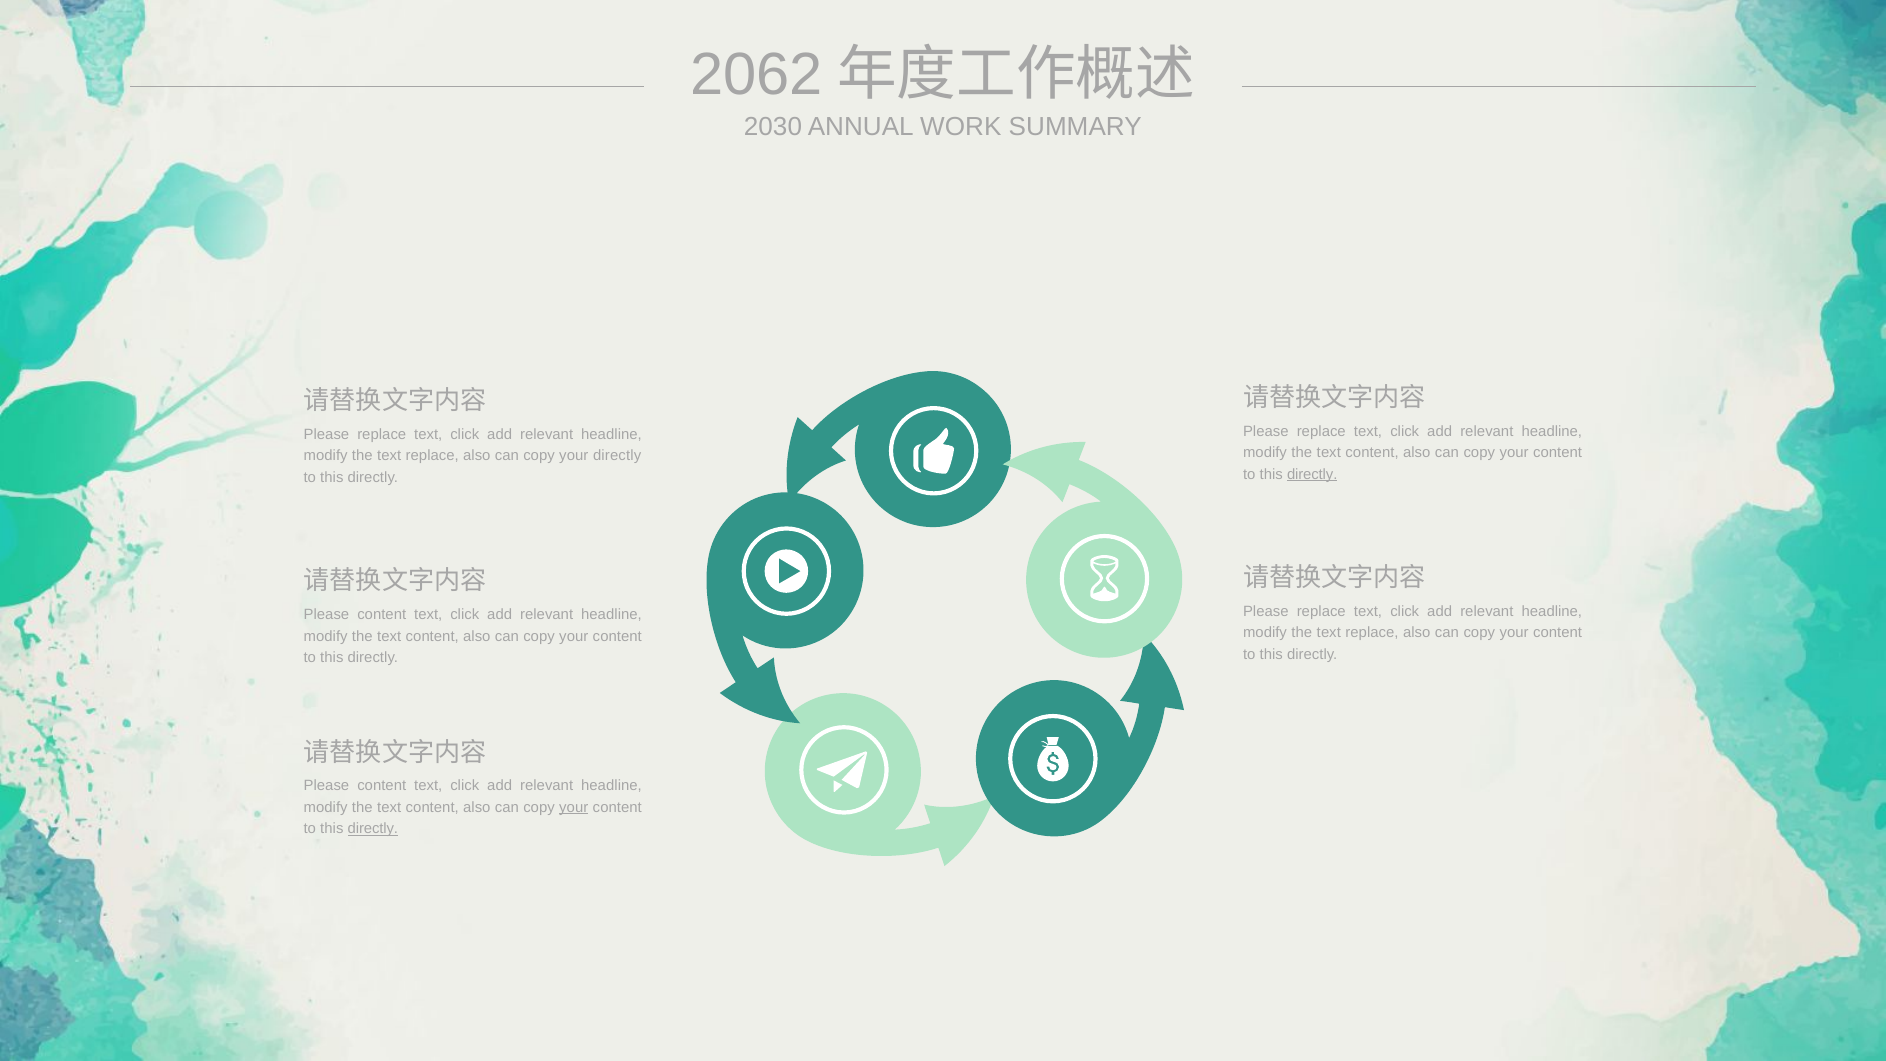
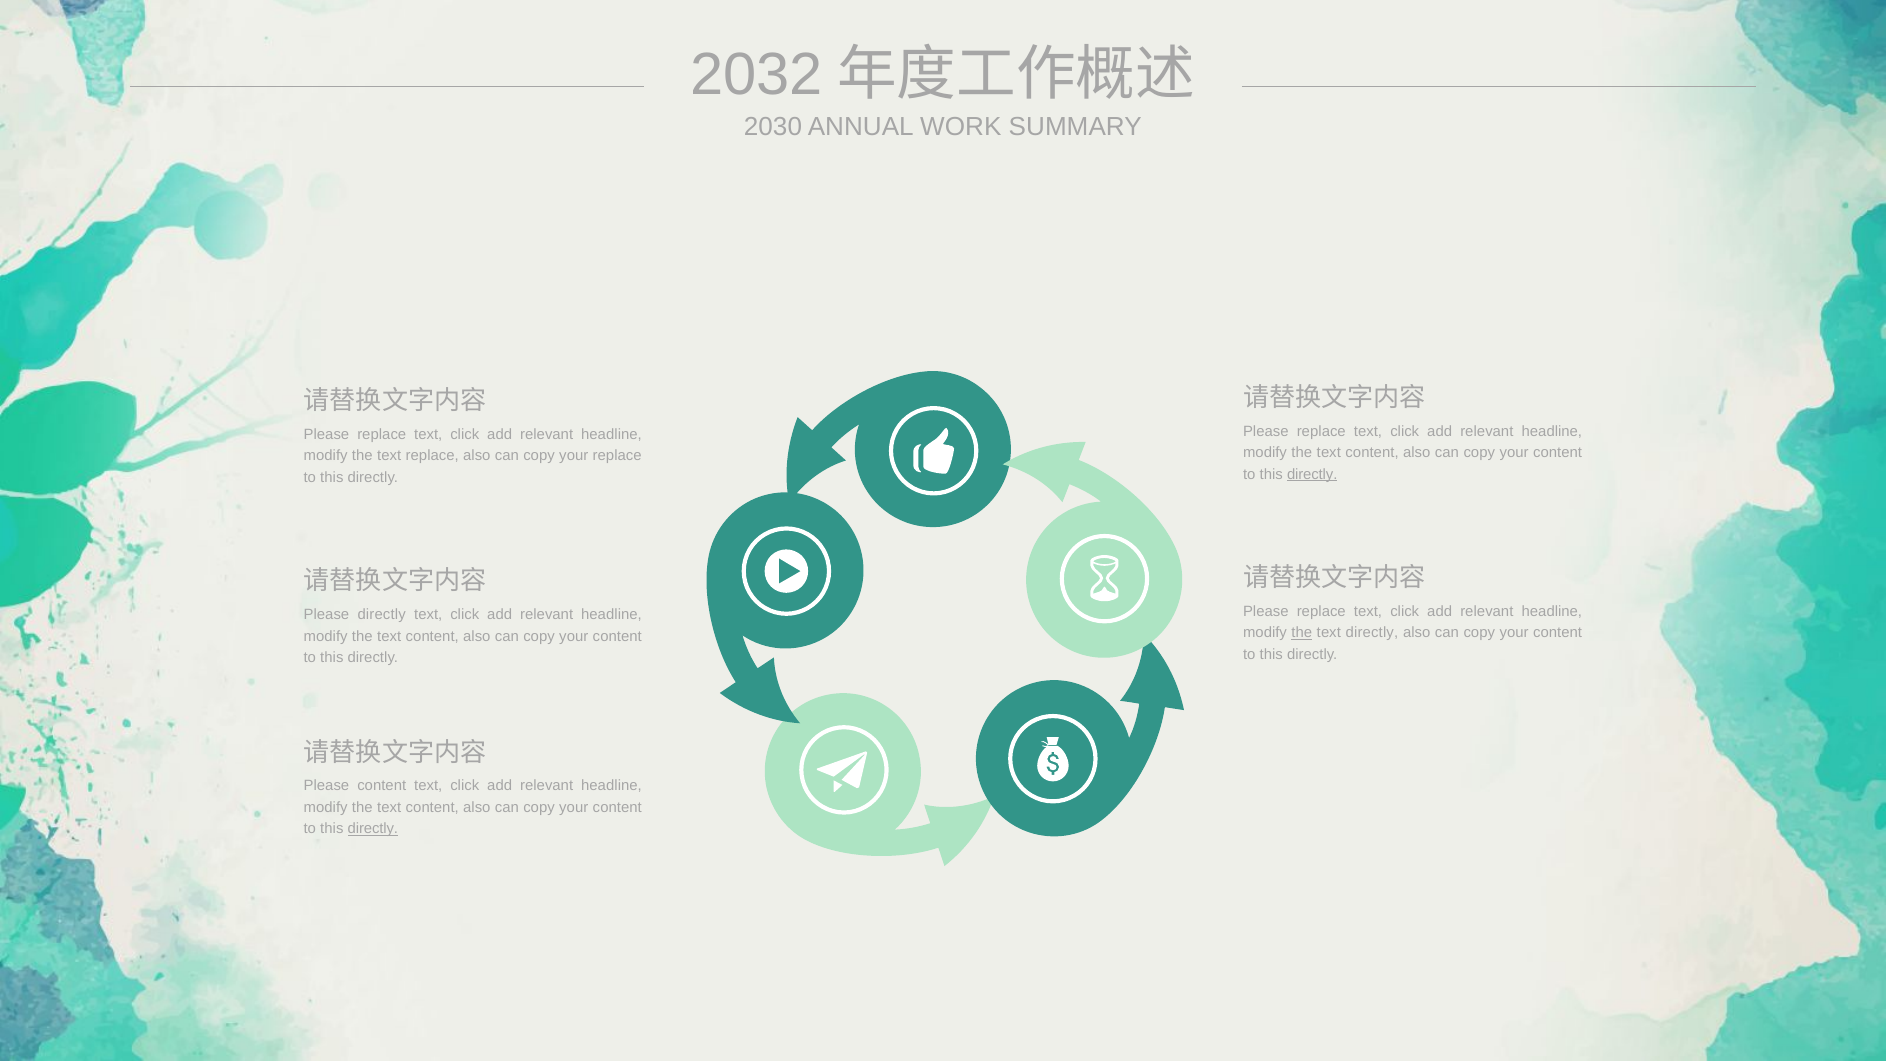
2062: 2062 -> 2032
your directly: directly -> replace
content at (382, 615): content -> directly
the at (1302, 633) underline: none -> present
replace at (1372, 633): replace -> directly
your at (574, 807) underline: present -> none
